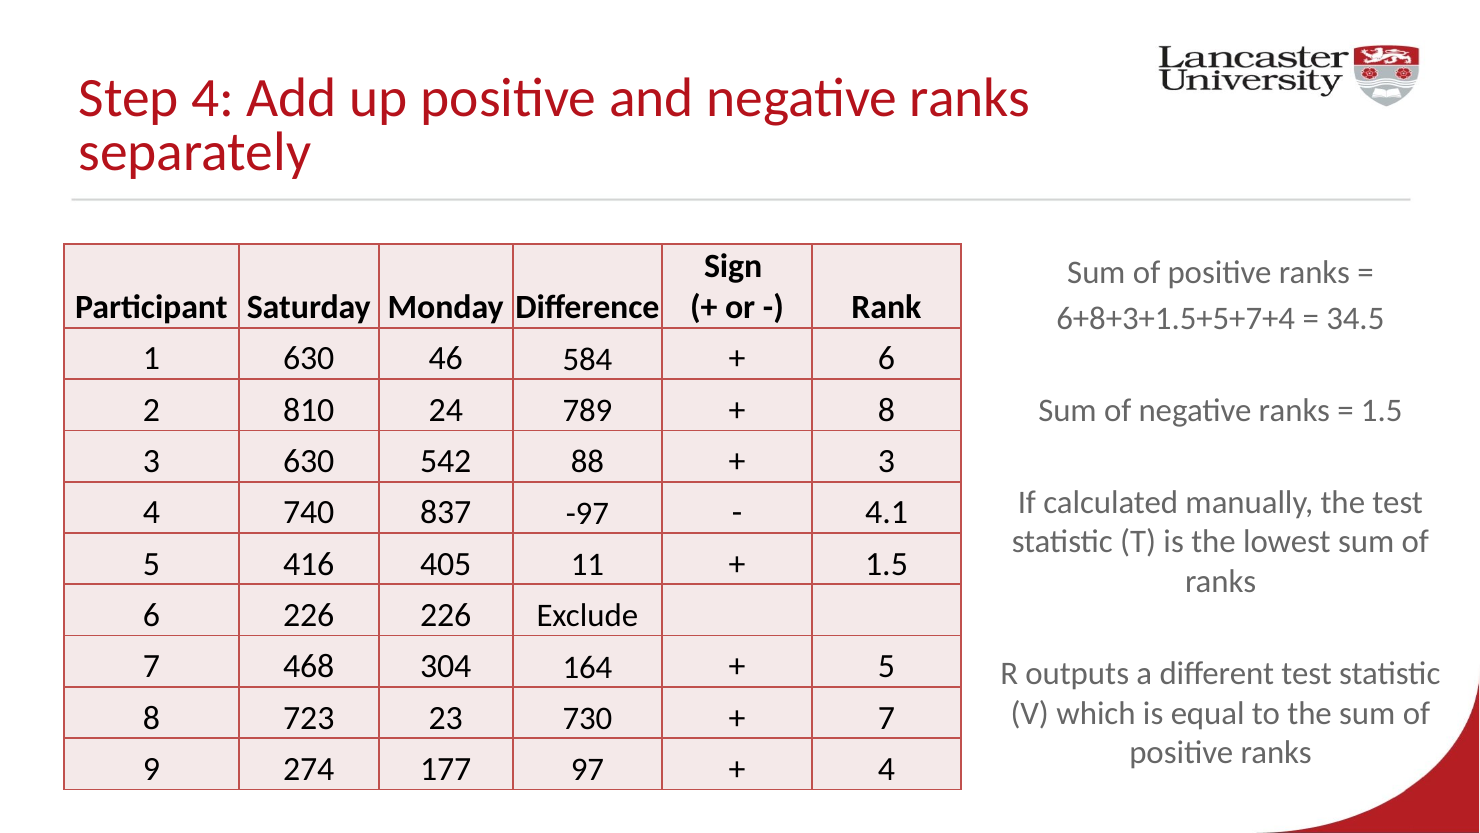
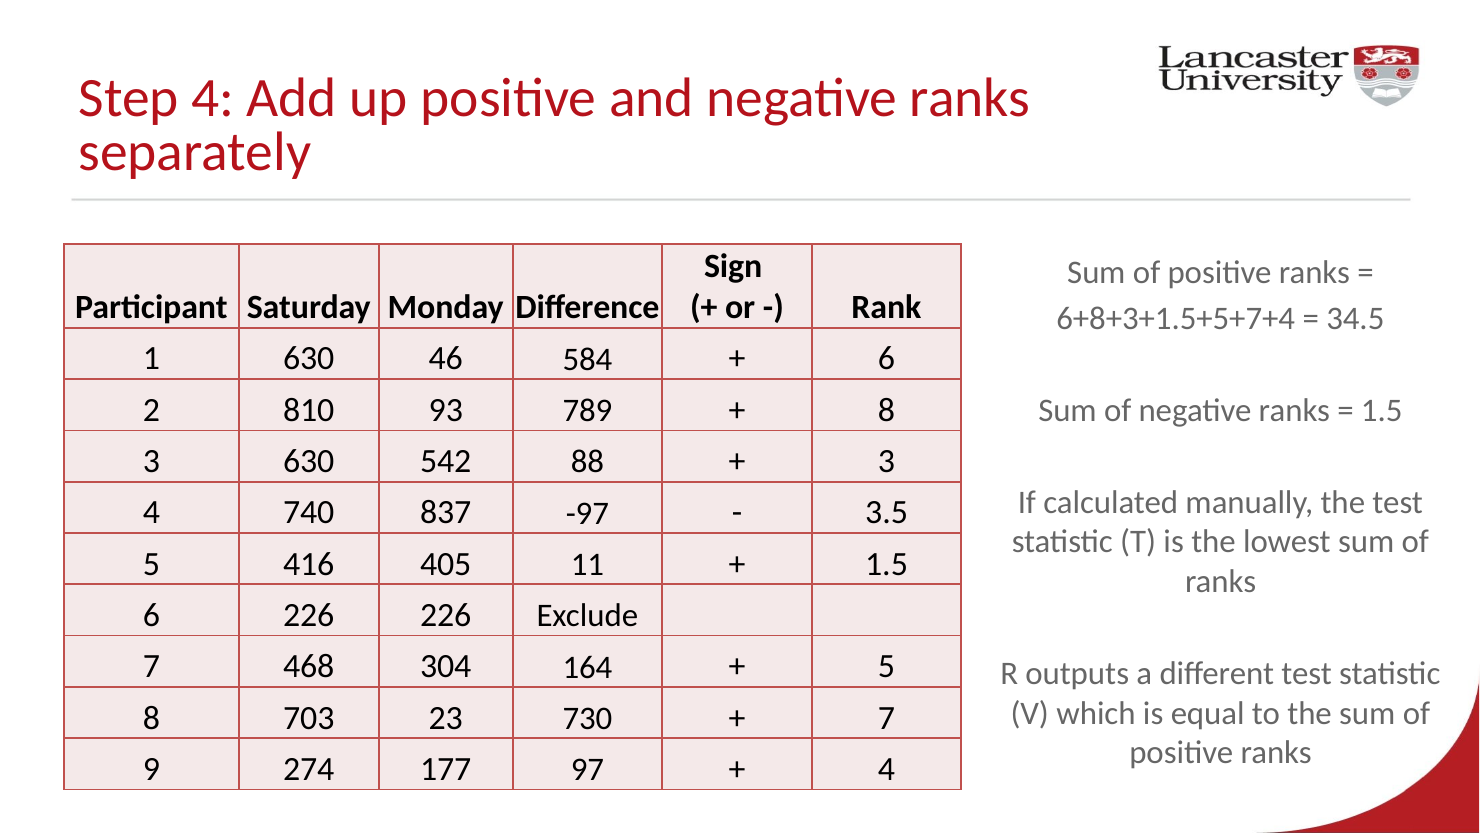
24: 24 -> 93
4.1: 4.1 -> 3.5
723: 723 -> 703
